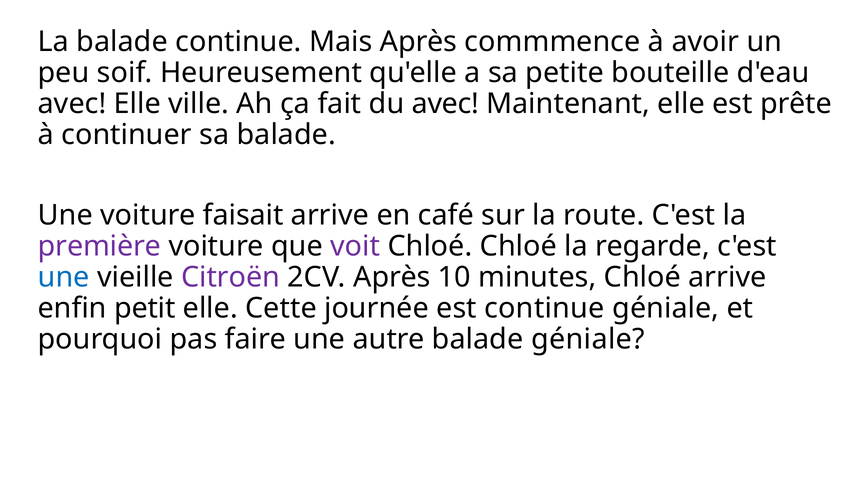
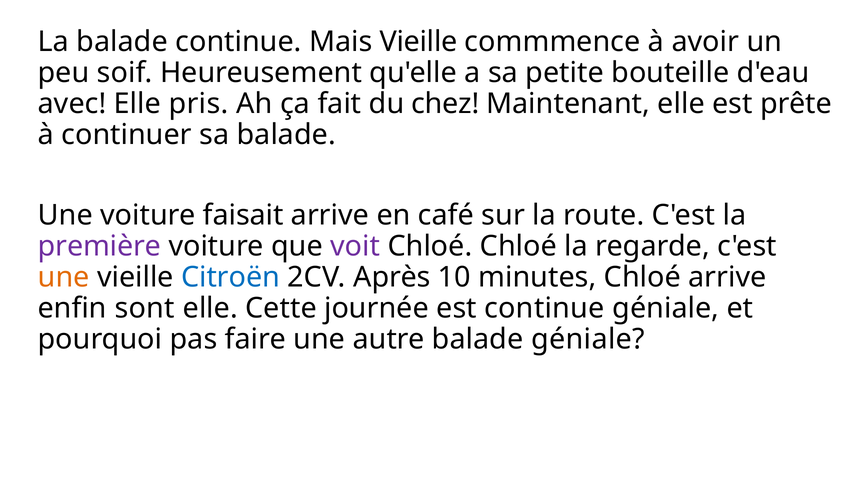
Mais Après: Après -> Vieille
ville: ville -> pris
du avec: avec -> chez
une at (64, 277) colour: blue -> orange
Citroën colour: purple -> blue
petit: petit -> sont
